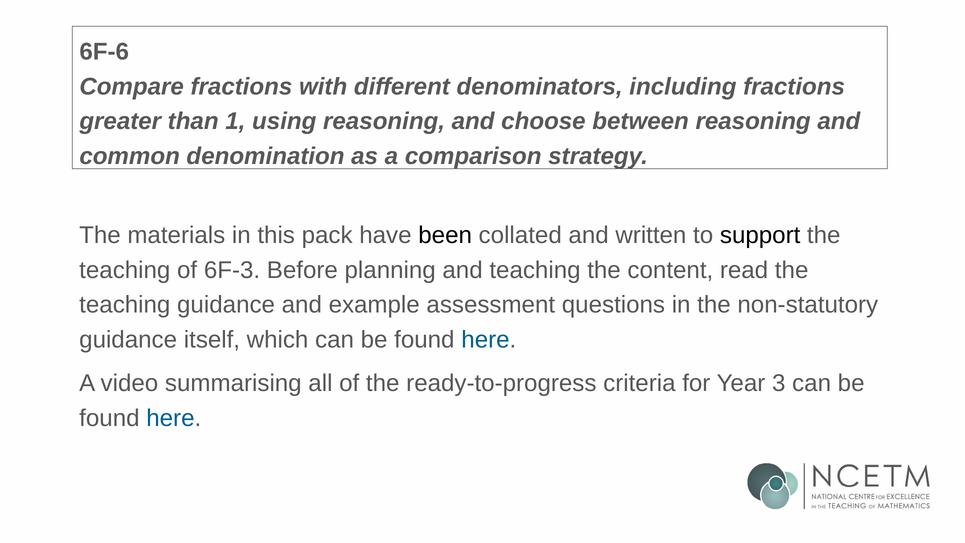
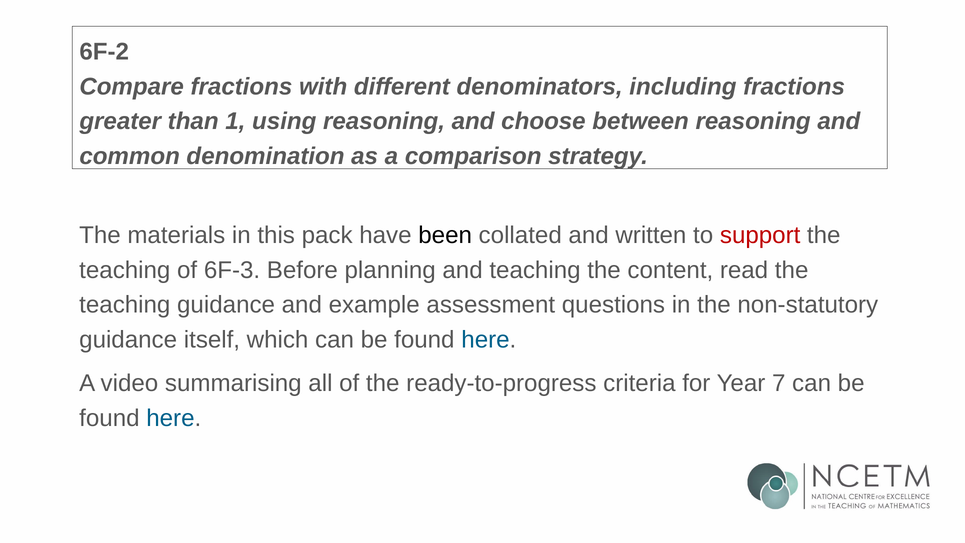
6F-6: 6F-6 -> 6F-2
support colour: black -> red
3: 3 -> 7
